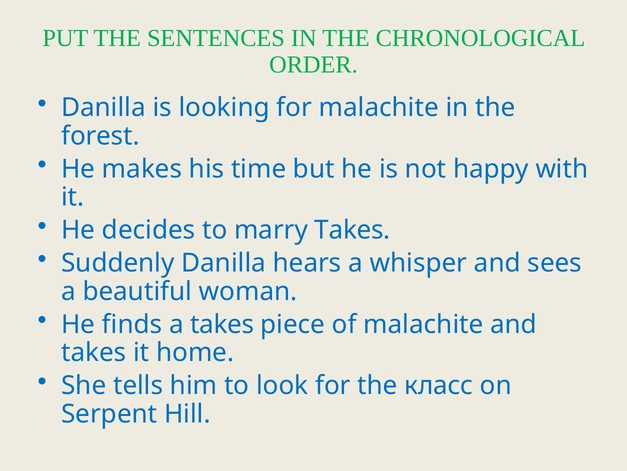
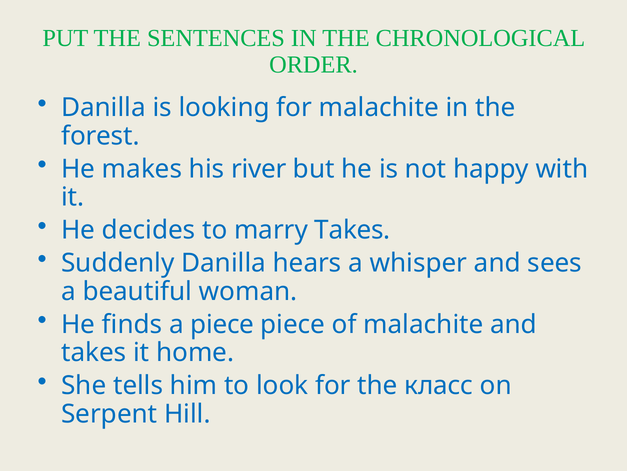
time: time -> river
a takes: takes -> piece
